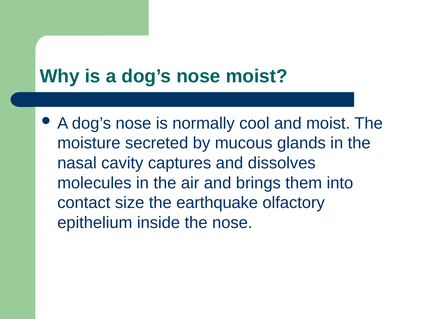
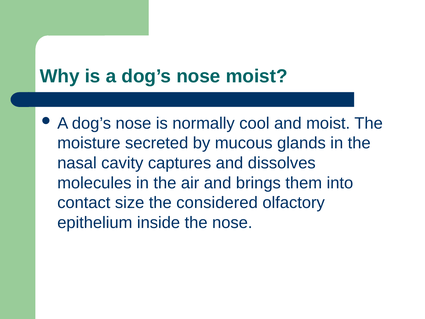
earthquake: earthquake -> considered
